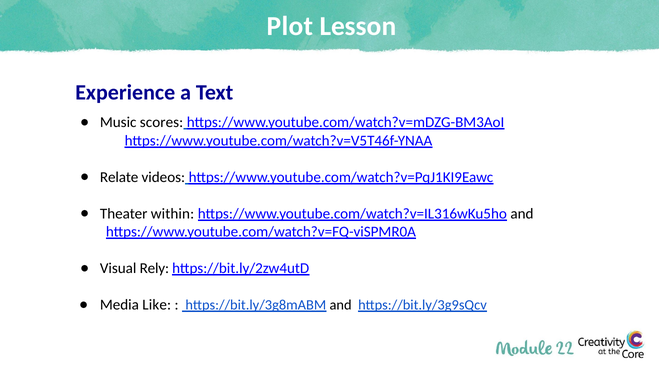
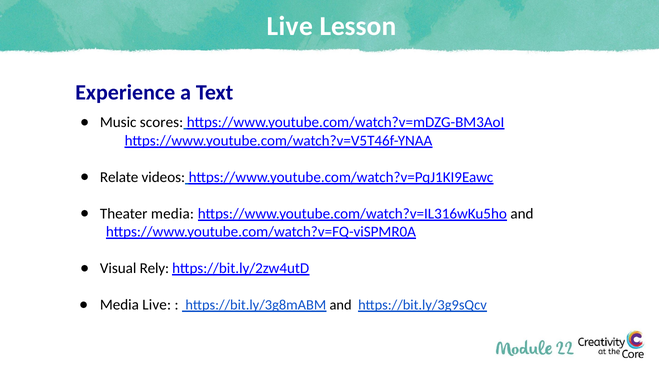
Plot at (290, 26): Plot -> Live
Theater within: within -> media
Media Like: Like -> Live
